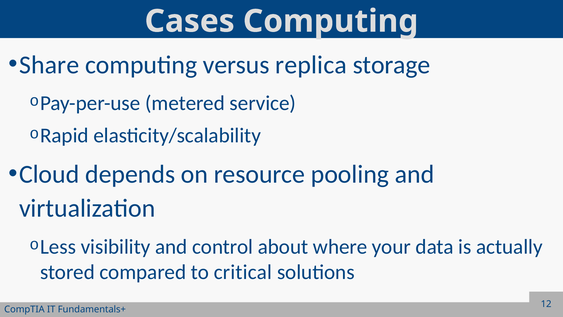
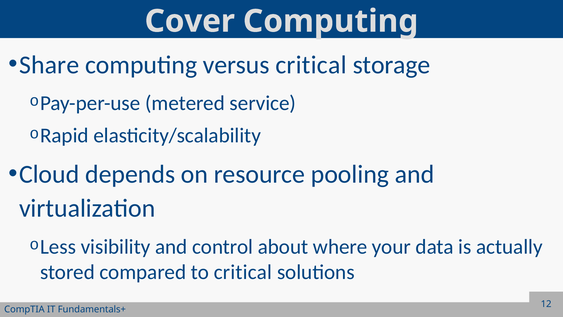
Cases: Cases -> Cover
versus replica: replica -> critical
